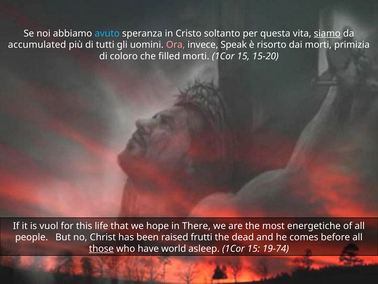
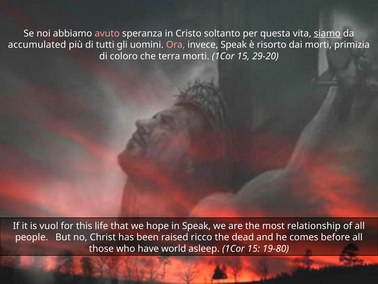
avuto colour: light blue -> pink
filled: filled -> terra
15-20: 15-20 -> 29-20
in There: There -> Speak
energetiche: energetiche -> relationship
frutti: frutti -> ricco
those underline: present -> none
19-74: 19-74 -> 19-80
